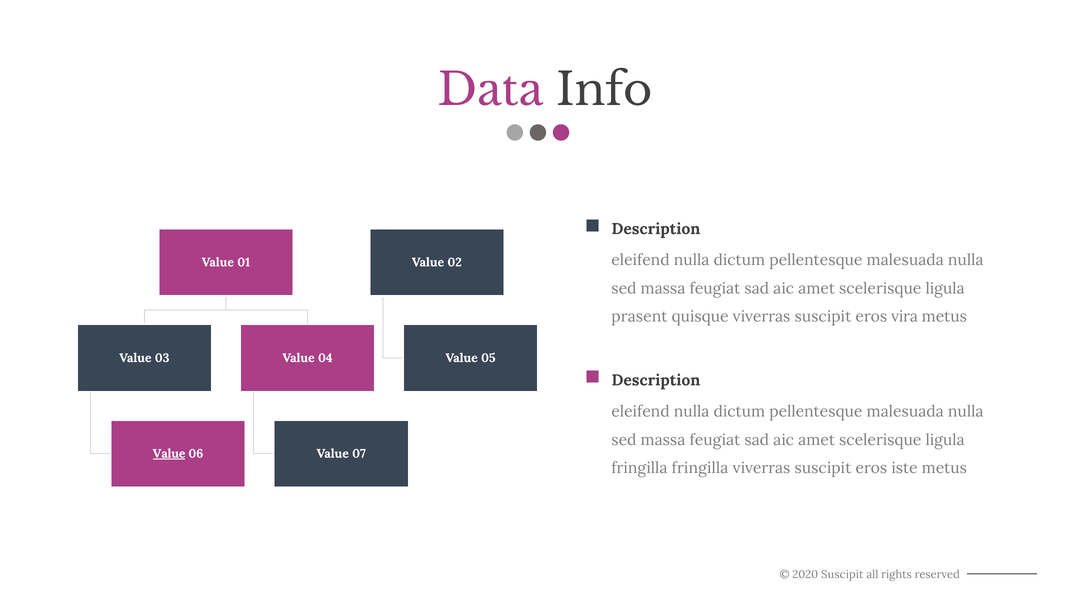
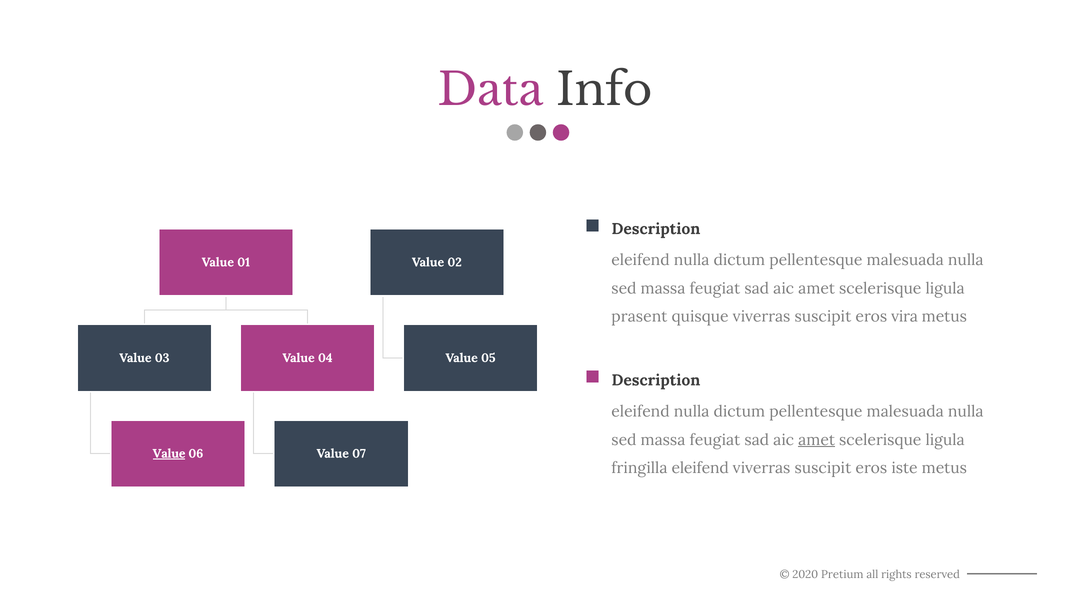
amet at (817, 440) underline: none -> present
fringilla fringilla: fringilla -> eleifend
2020 Suscipit: Suscipit -> Pretium
